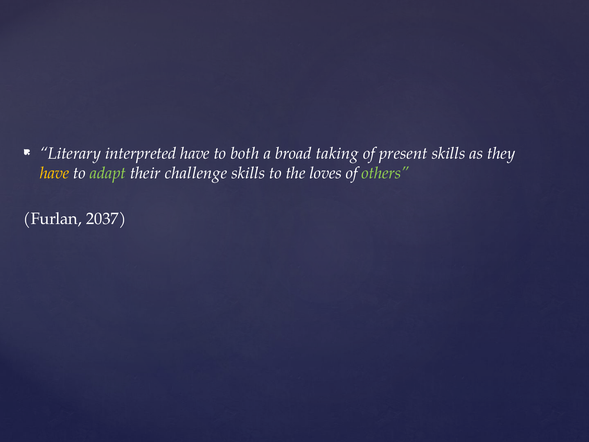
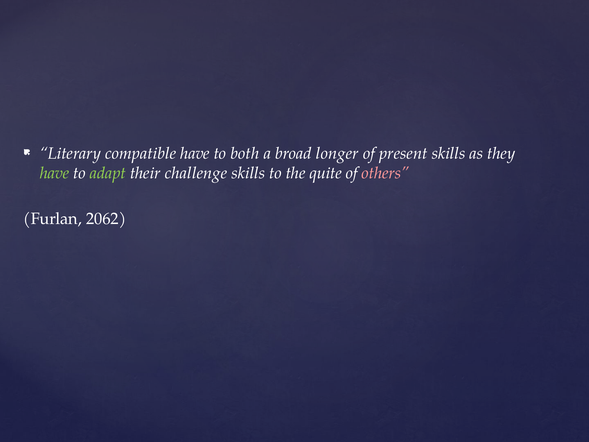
interpreted: interpreted -> compatible
taking: taking -> longer
have at (55, 173) colour: yellow -> light green
loves: loves -> quite
others colour: light green -> pink
2037: 2037 -> 2062
